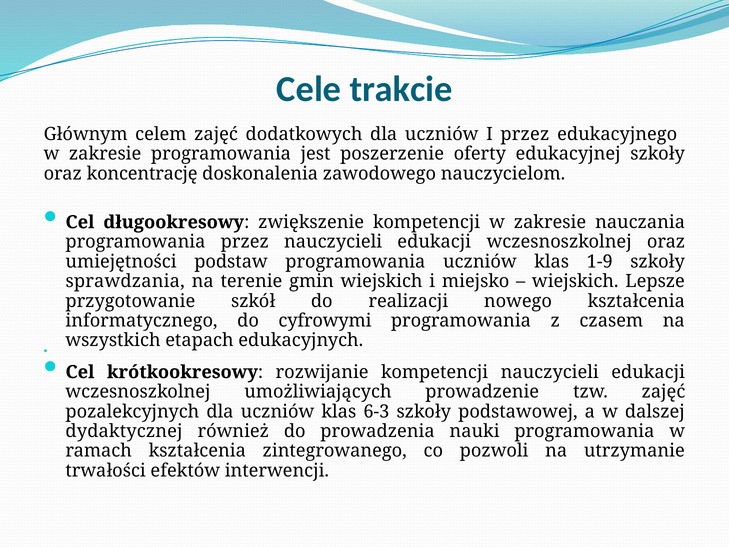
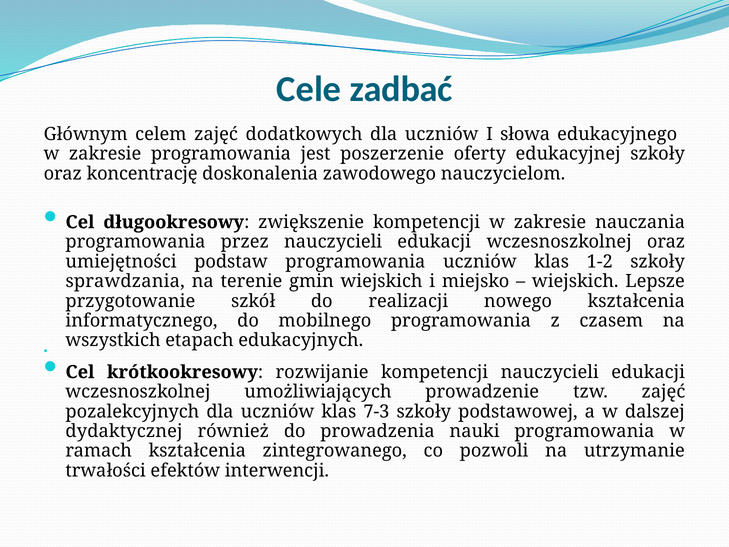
trakcie: trakcie -> zadbać
I przez: przez -> słowa
1-9: 1-9 -> 1-2
cyfrowymi: cyfrowymi -> mobilnego
6-3: 6-3 -> 7-3
